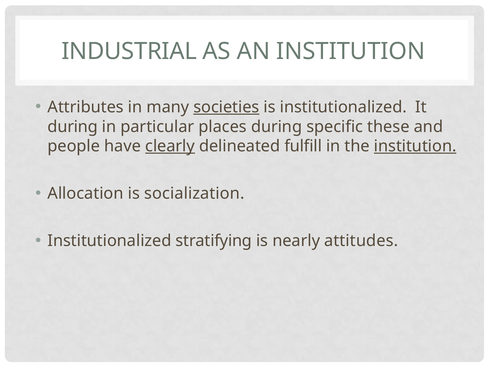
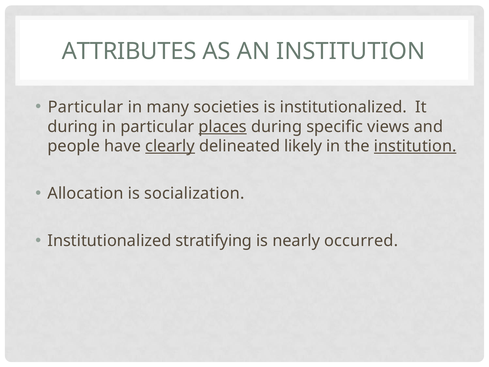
INDUSTRIAL: INDUSTRIAL -> ATTRIBUTES
Attributes at (86, 107): Attributes -> Particular
societies underline: present -> none
places underline: none -> present
these: these -> views
fulfill: fulfill -> likely
attitudes: attitudes -> occurred
